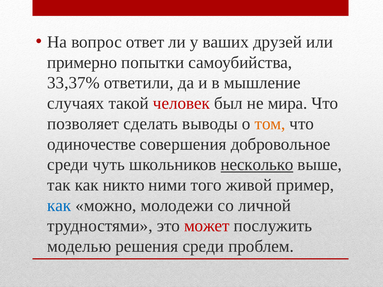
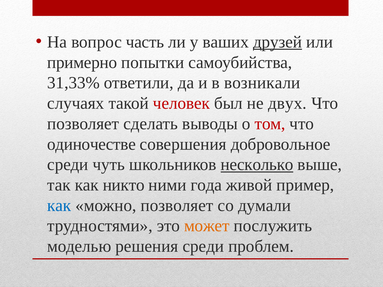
ответ: ответ -> часть
друзей underline: none -> present
33,37%: 33,37% -> 31,33%
мышление: мышление -> возникали
мира: мира -> двух
том colour: orange -> red
того: того -> года
можно молодежи: молодежи -> позволяет
личной: личной -> думали
может colour: red -> orange
